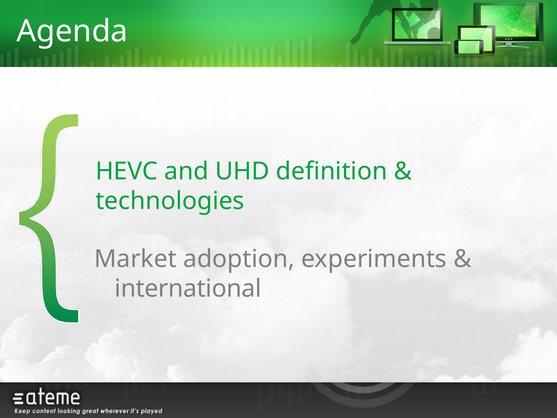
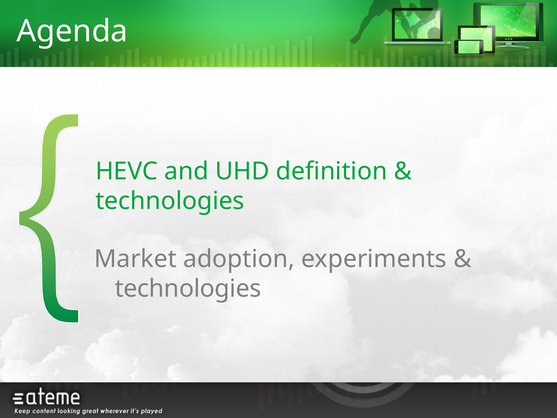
international at (188, 289): international -> technologies
